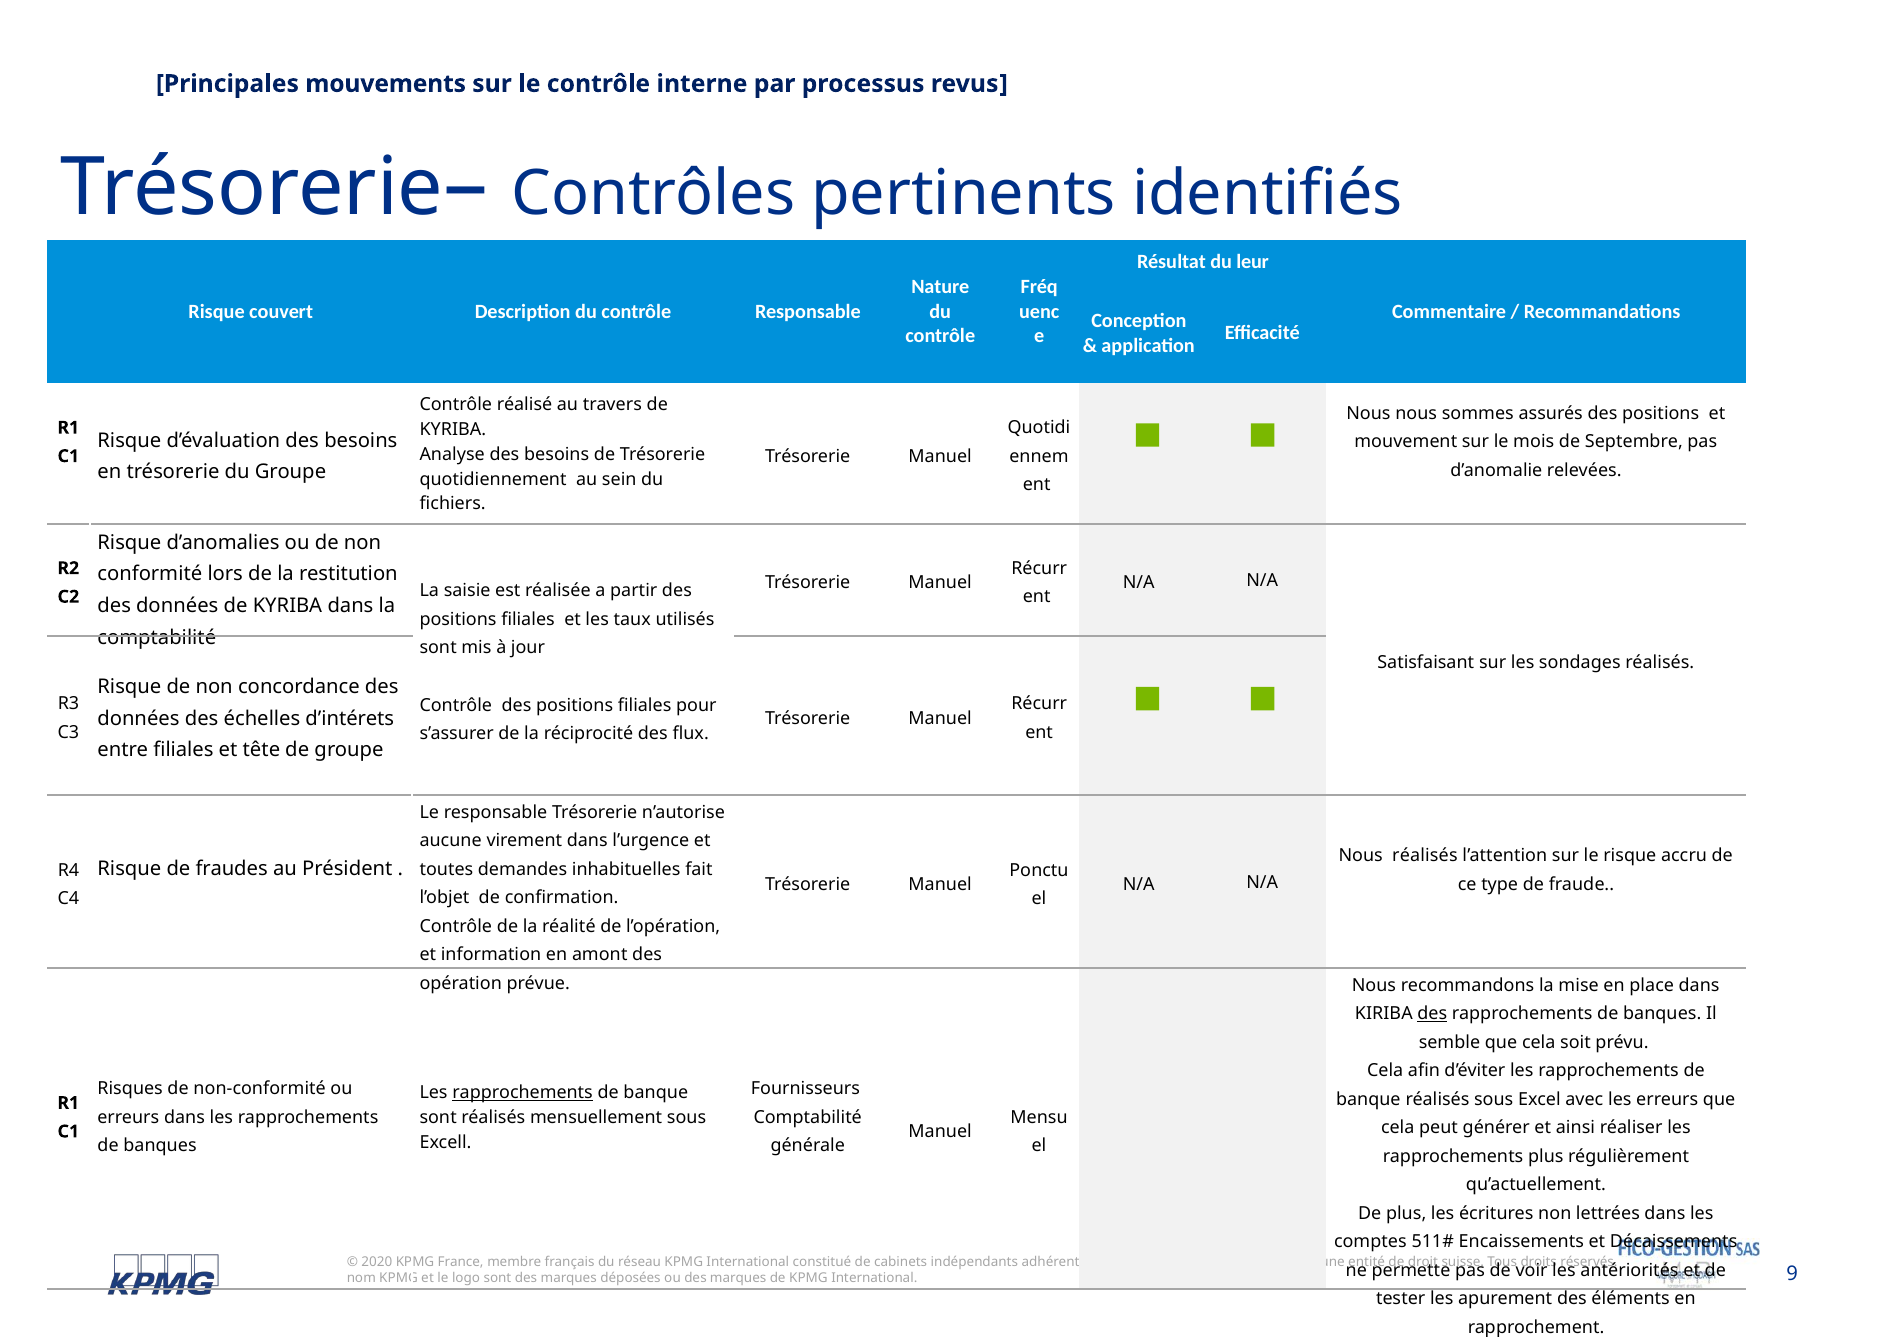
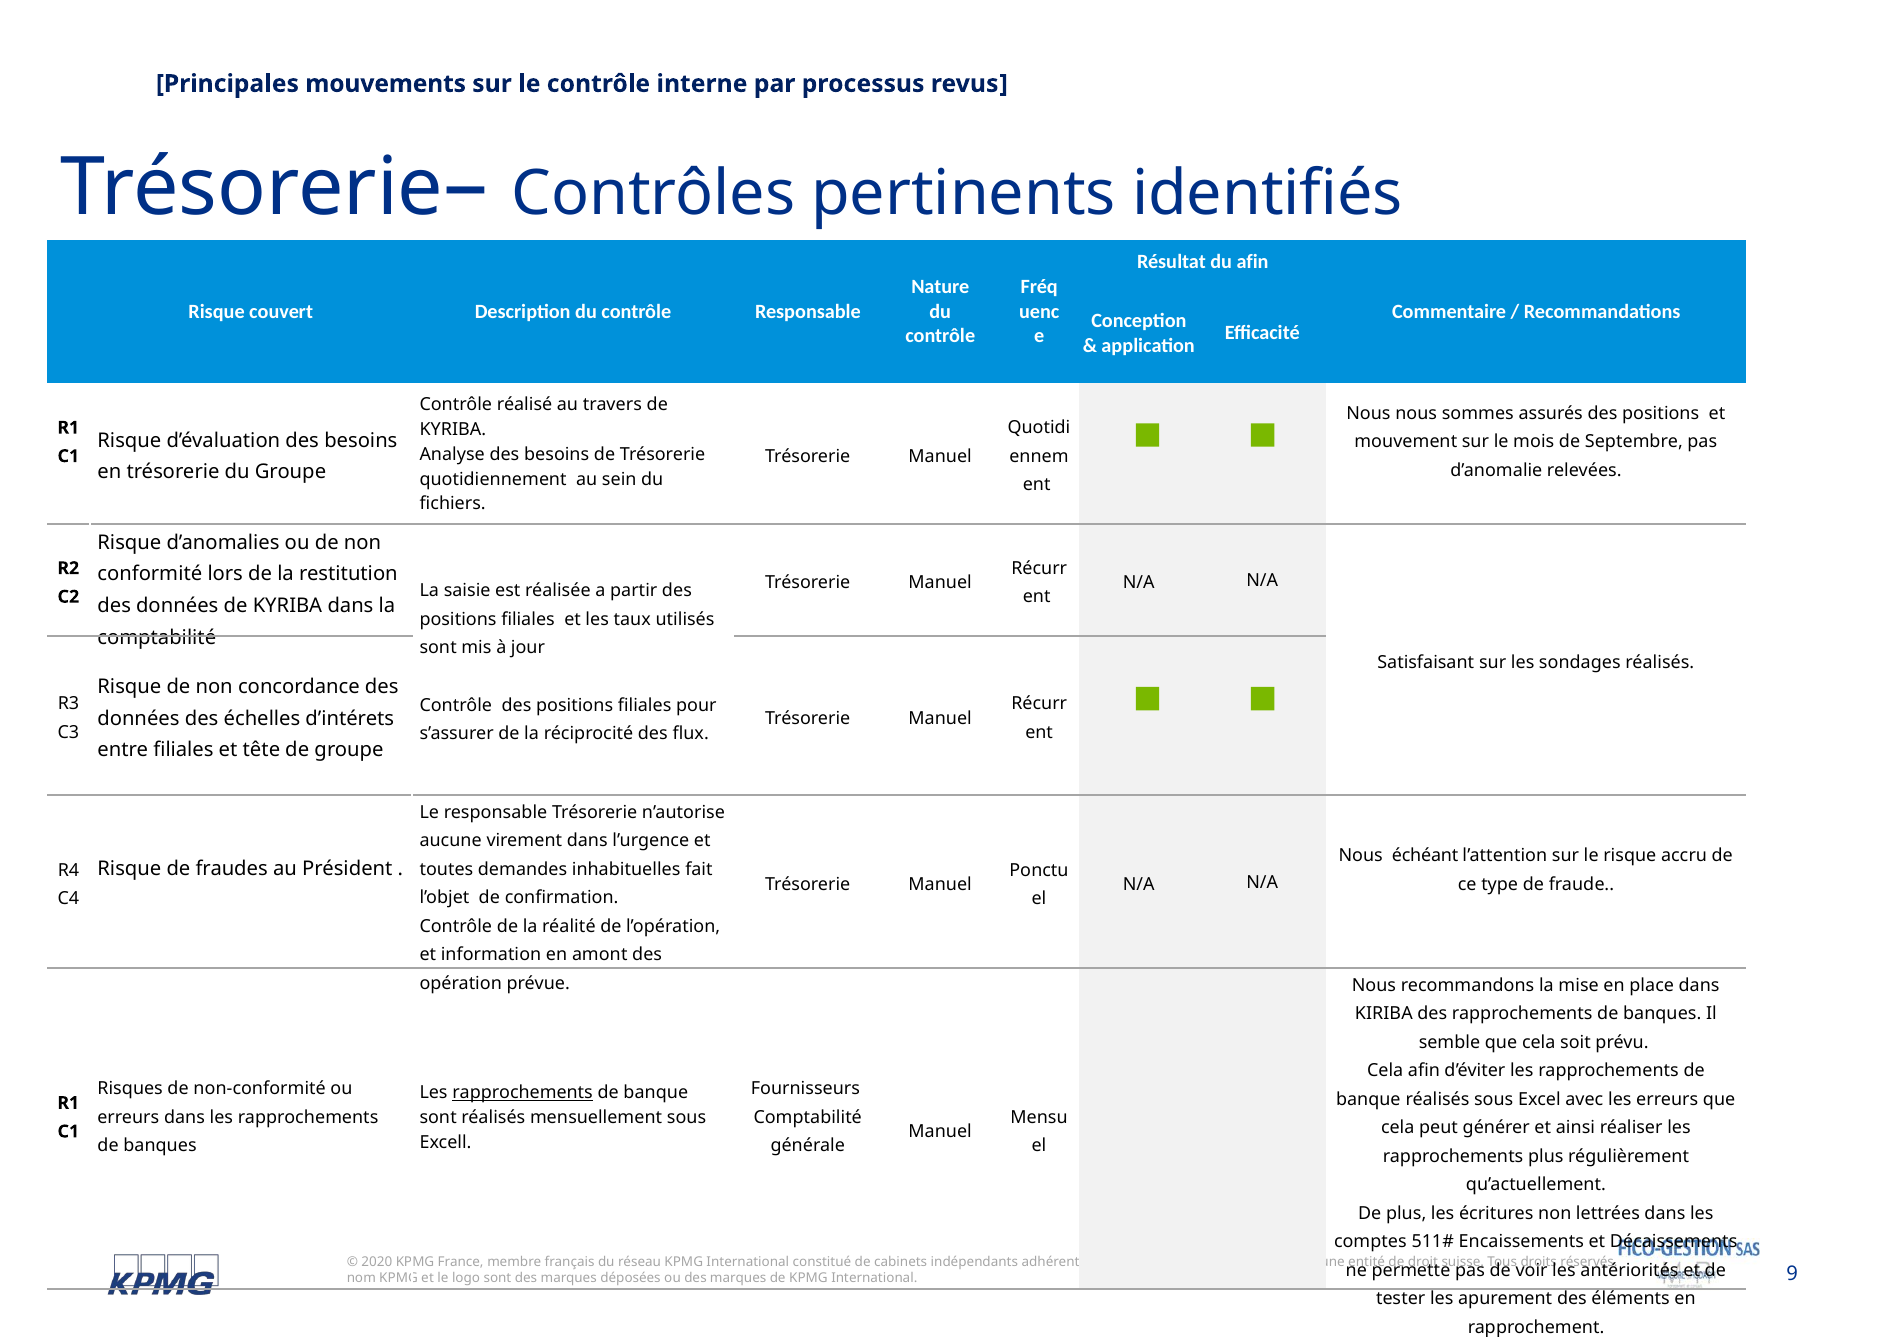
du leur: leur -> afin
Nous réalisés: réalisés -> échéant
des at (1432, 1013) underline: present -> none
